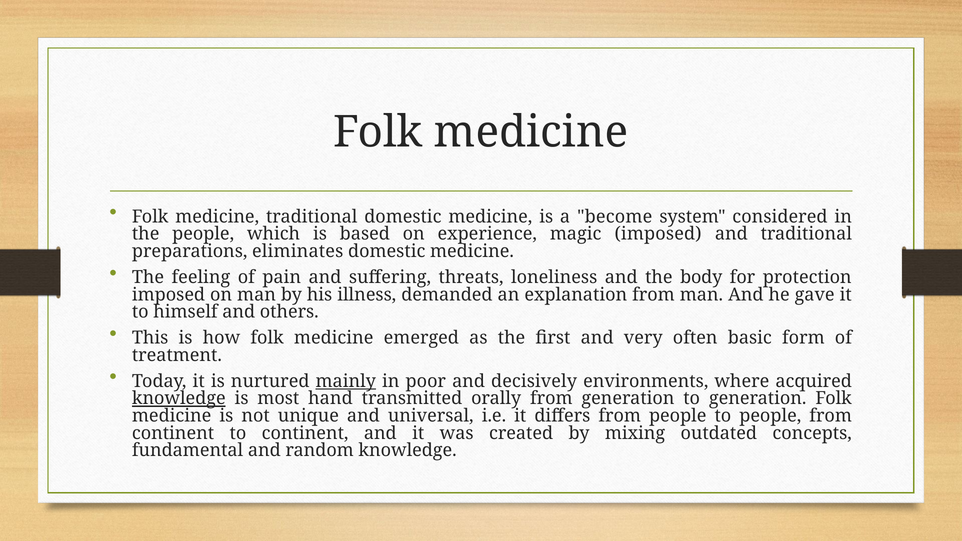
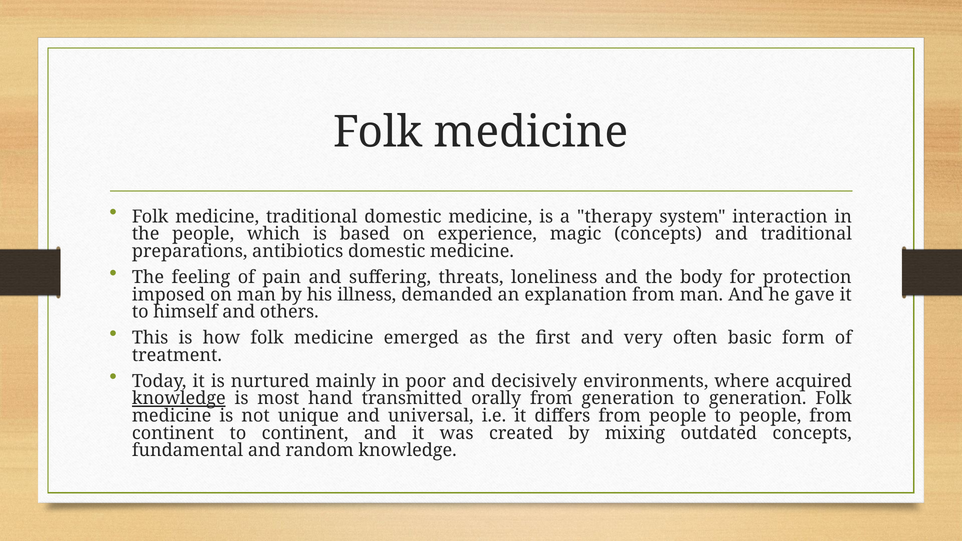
become: become -> therapy
considered: considered -> interaction
magic imposed: imposed -> concepts
eliminates: eliminates -> antibiotics
mainly underline: present -> none
